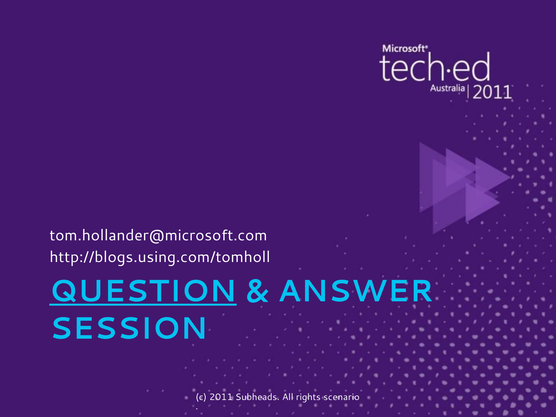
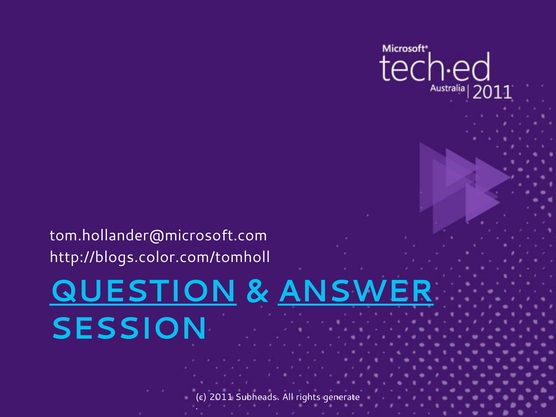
http://blogs.using.com/tomholl: http://blogs.using.com/tomholl -> http://blogs.color.com/tomholl
ANSWER underline: none -> present
scenario: scenario -> generate
